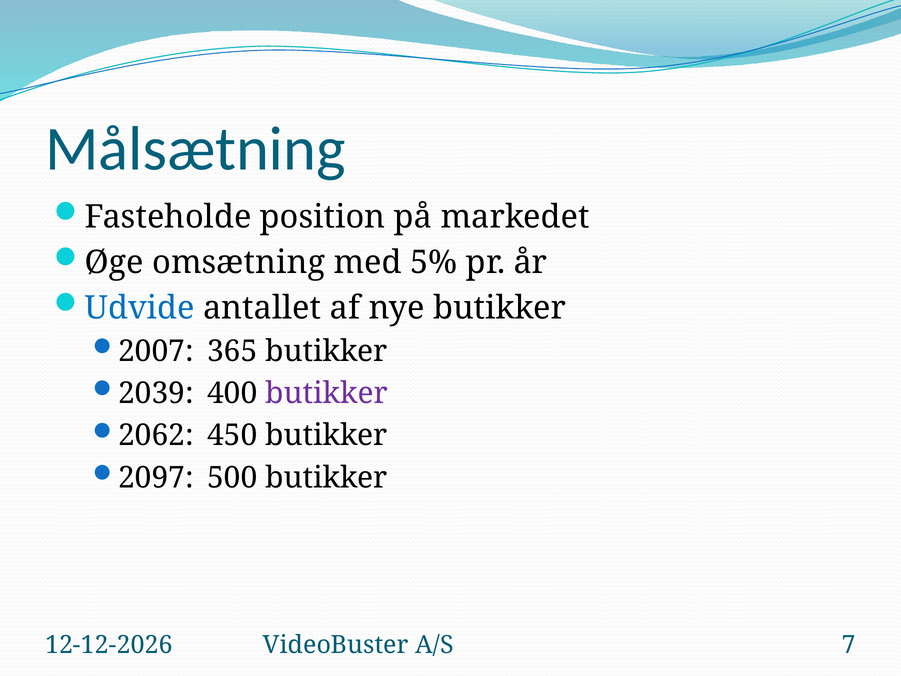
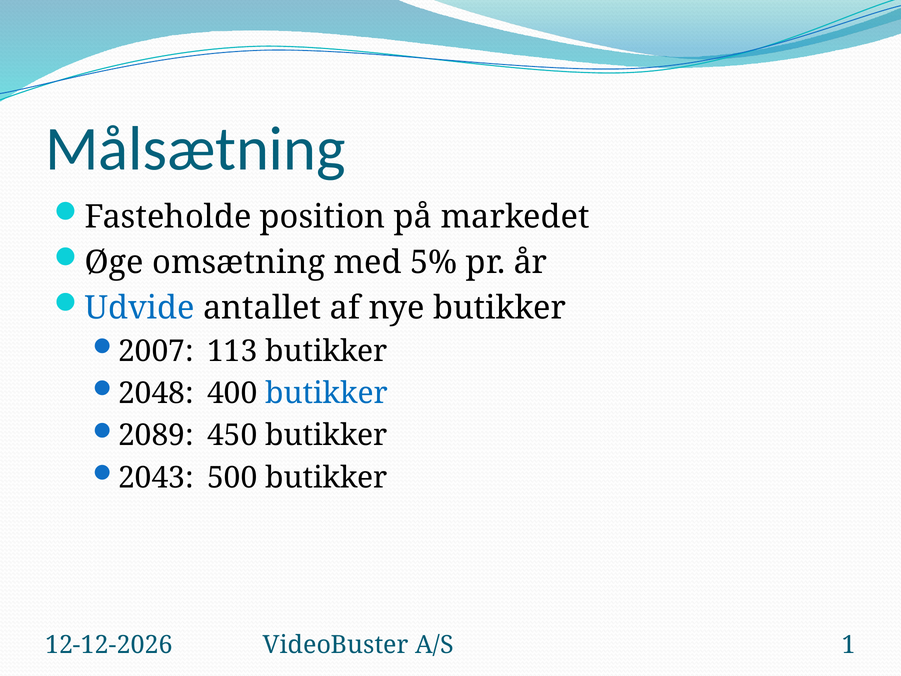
365: 365 -> 113
2039: 2039 -> 2048
butikker at (326, 393) colour: purple -> blue
2062: 2062 -> 2089
2097: 2097 -> 2043
7: 7 -> 1
